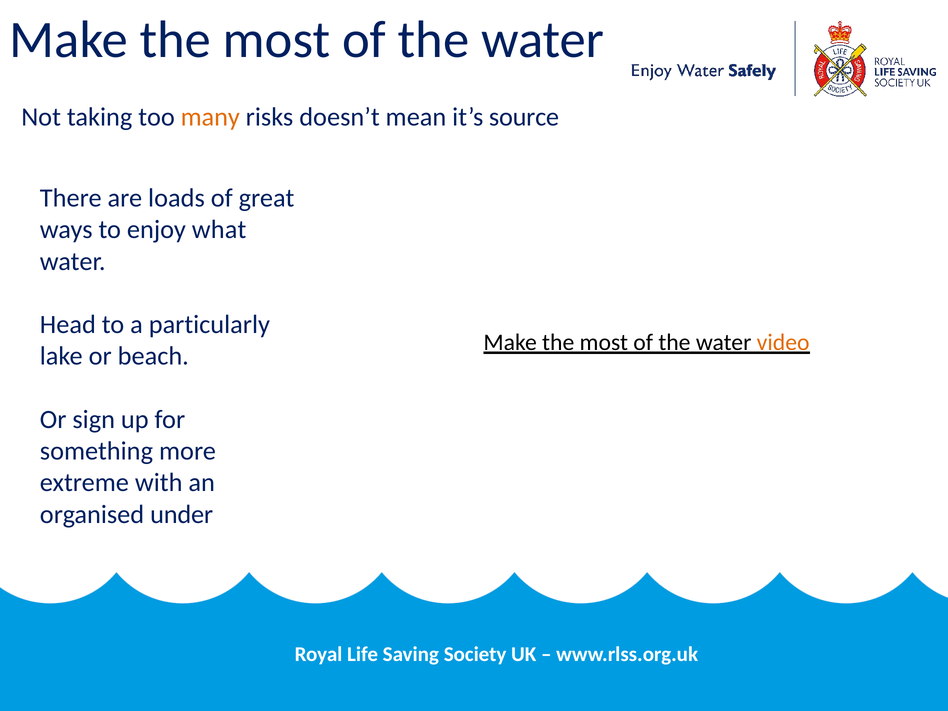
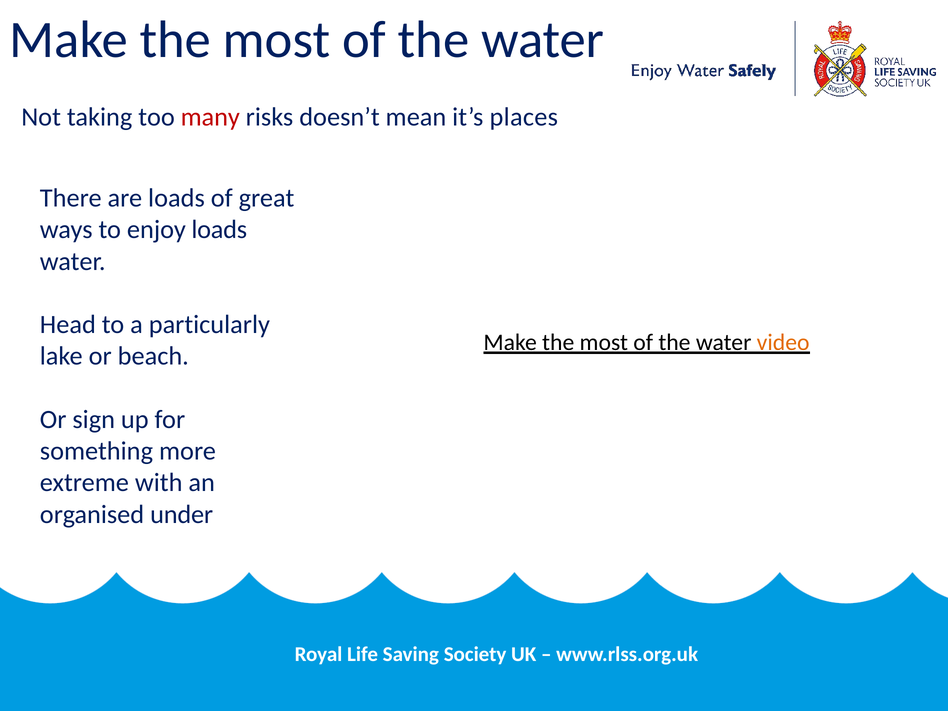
many colour: orange -> red
source: source -> places
enjoy what: what -> loads
